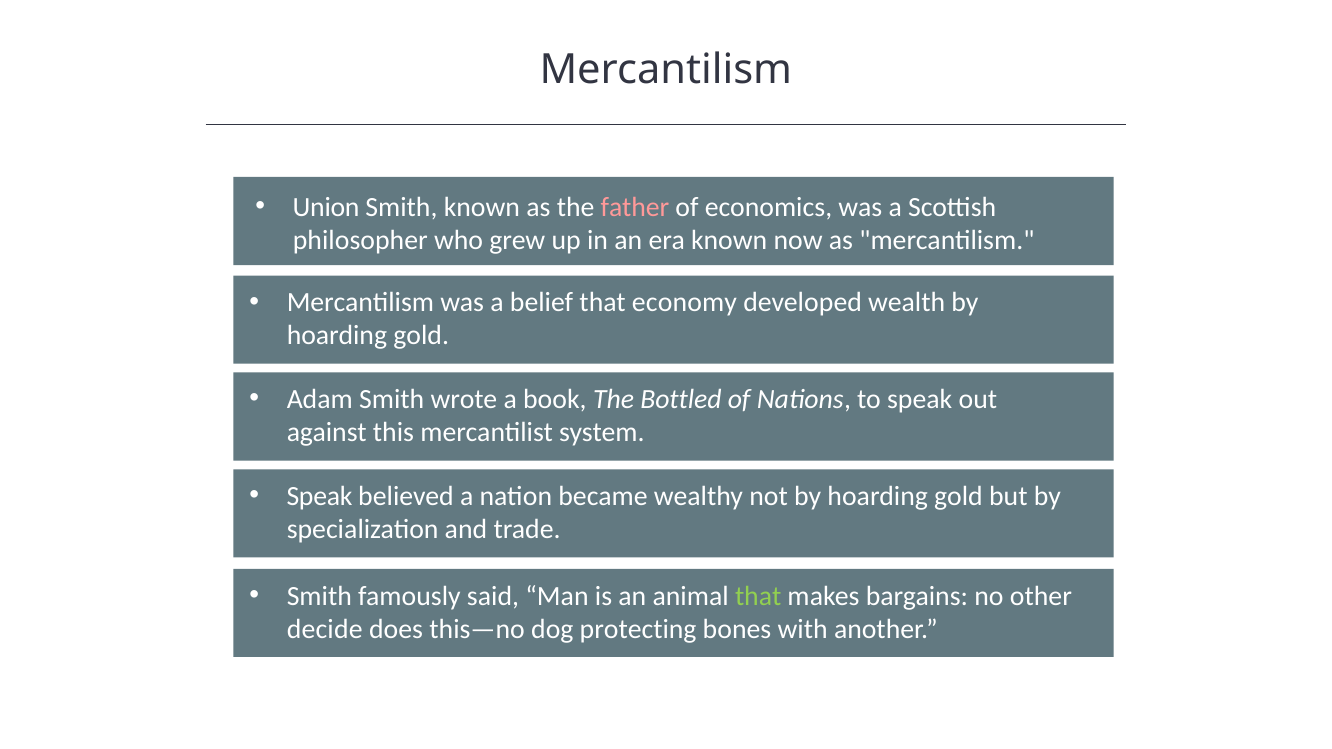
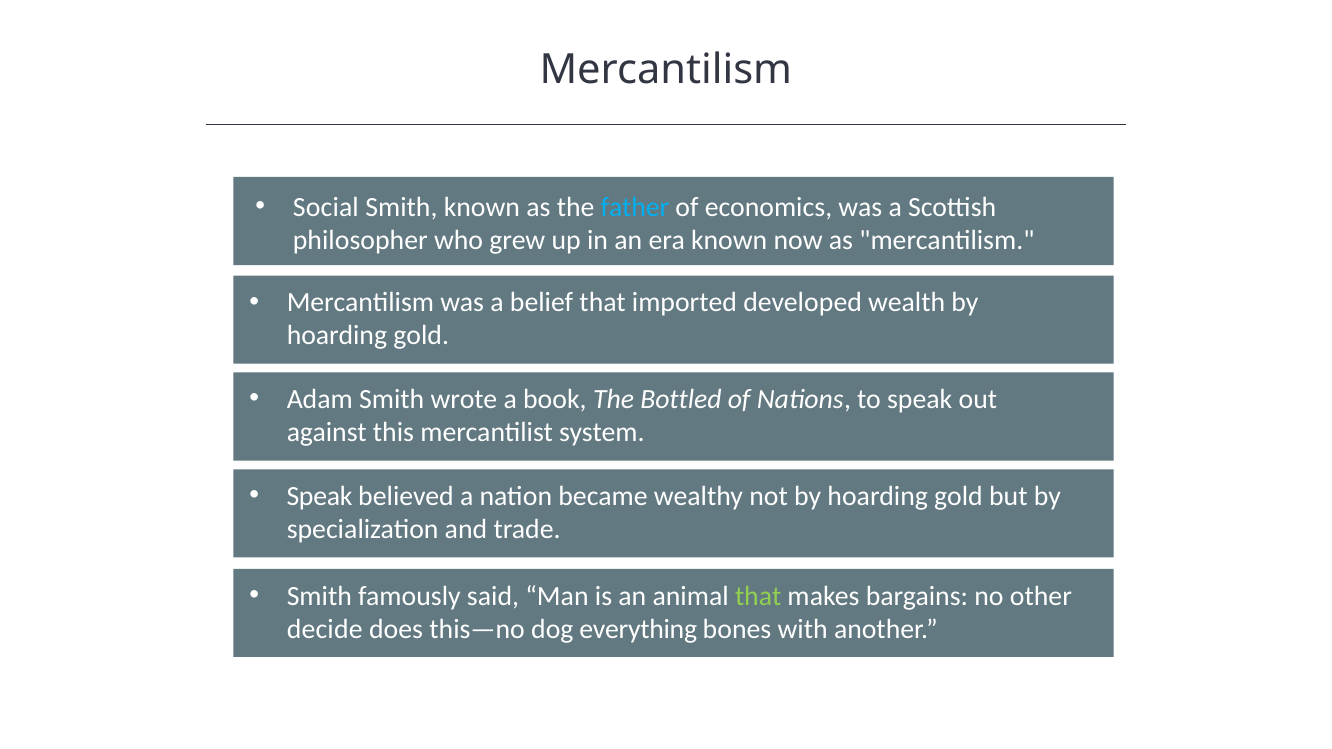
Union: Union -> Social
father colour: pink -> light blue
economy: economy -> imported
protecting: protecting -> everything
